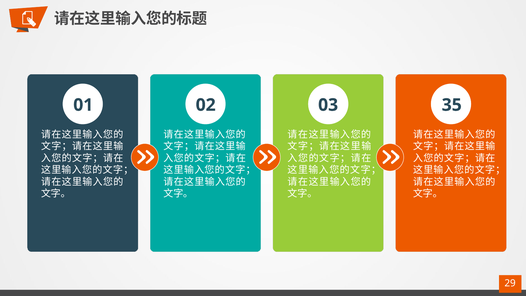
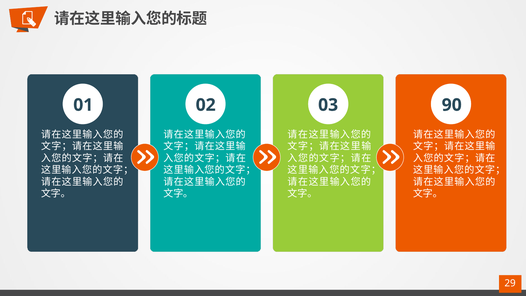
35: 35 -> 90
